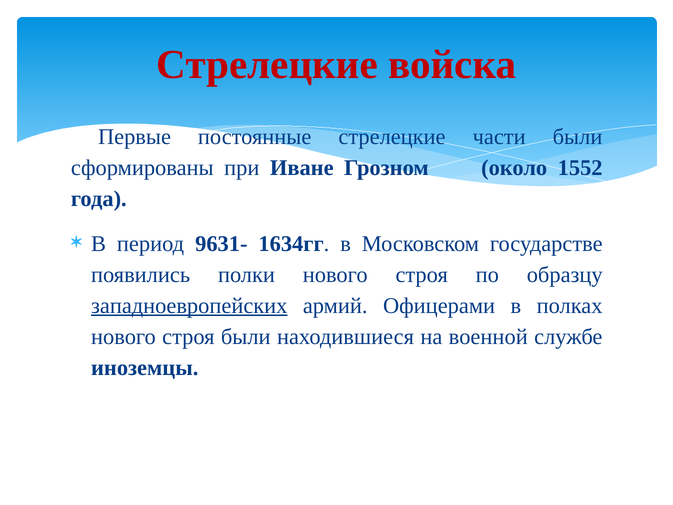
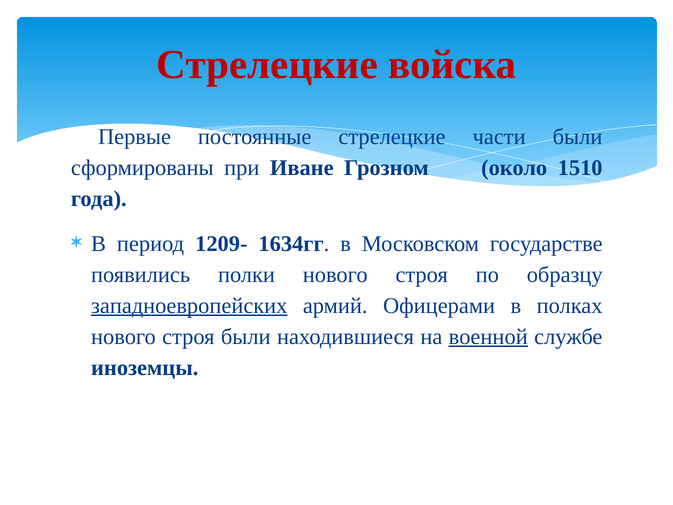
1552: 1552 -> 1510
9631-: 9631- -> 1209-
военной underline: none -> present
